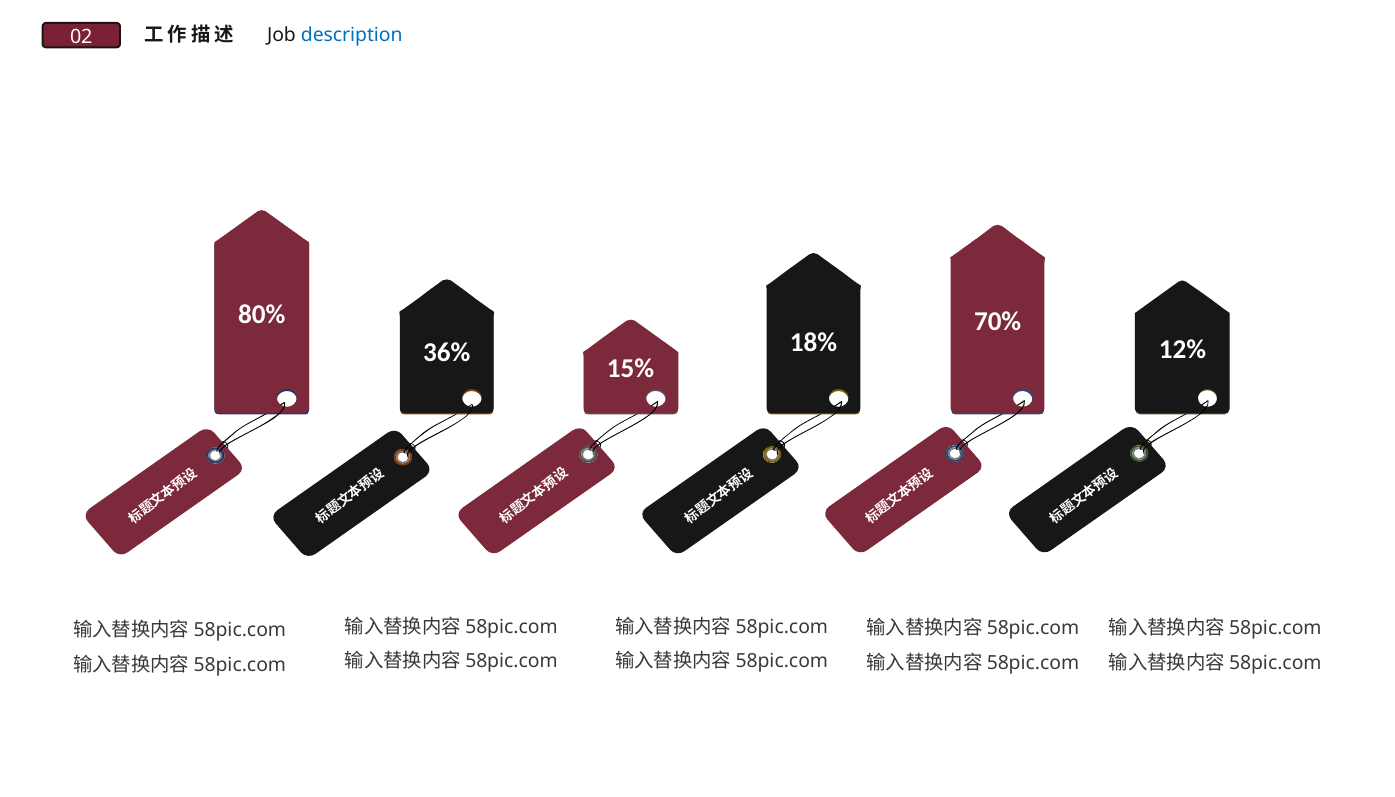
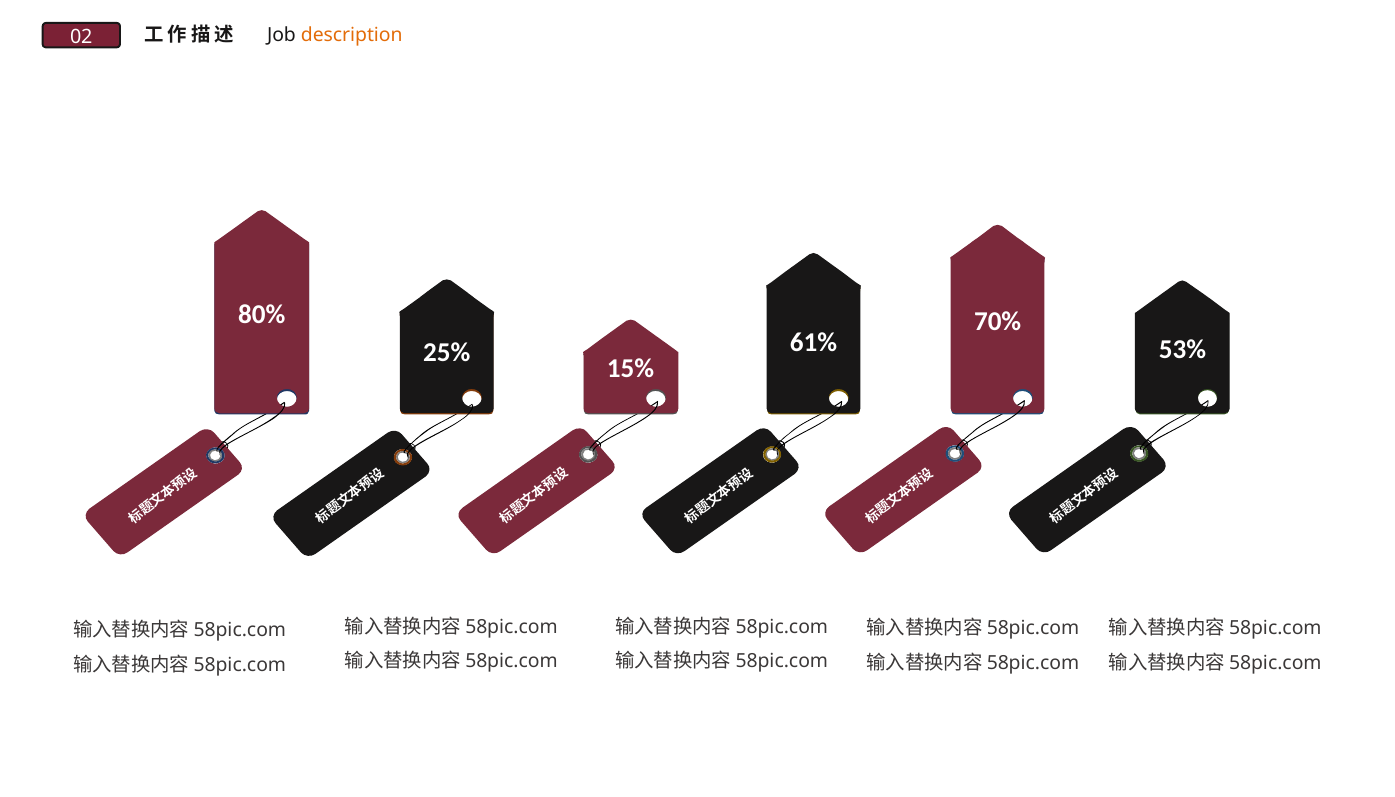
description colour: blue -> orange
18%: 18% -> 61%
12%: 12% -> 53%
36%: 36% -> 25%
